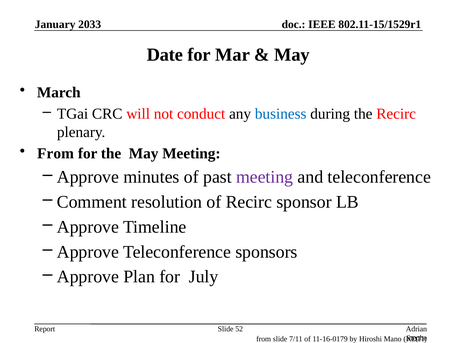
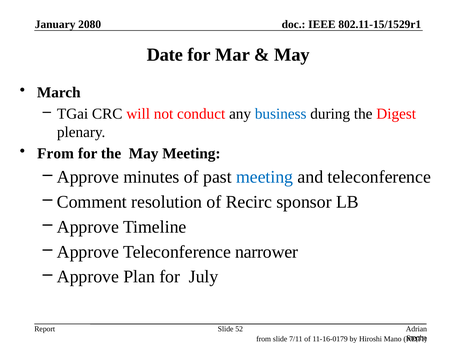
2033: 2033 -> 2080
the Recirc: Recirc -> Digest
meeting at (265, 177) colour: purple -> blue
sponsors: sponsors -> narrower
